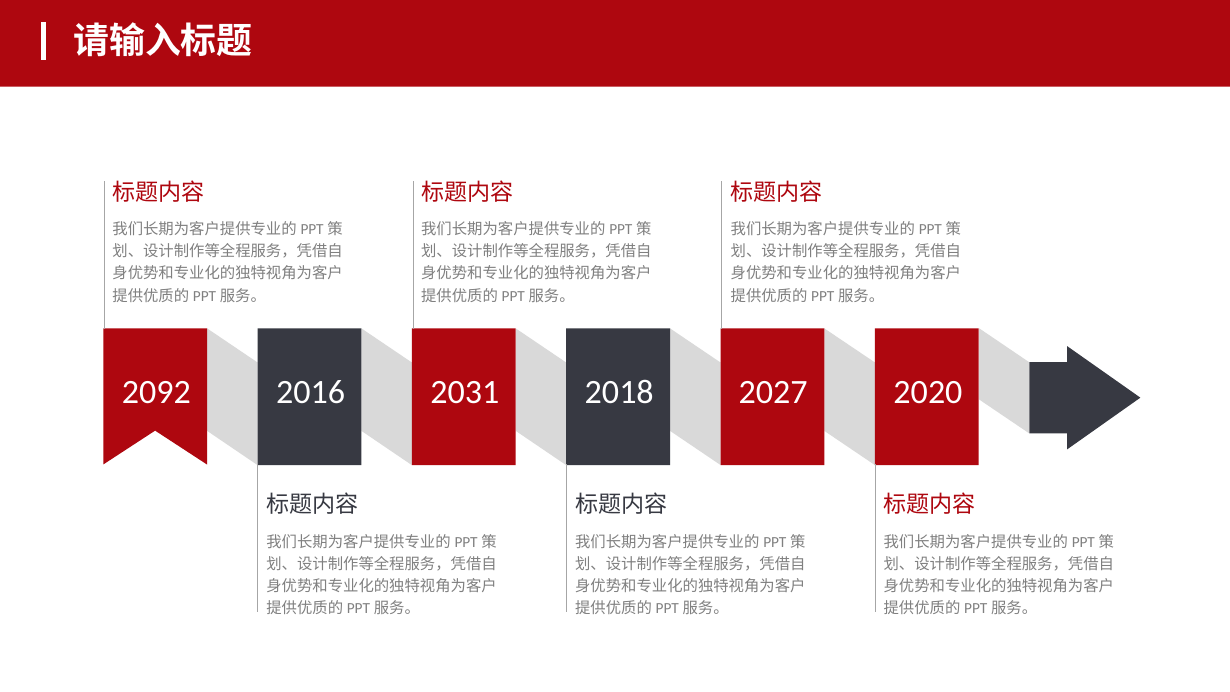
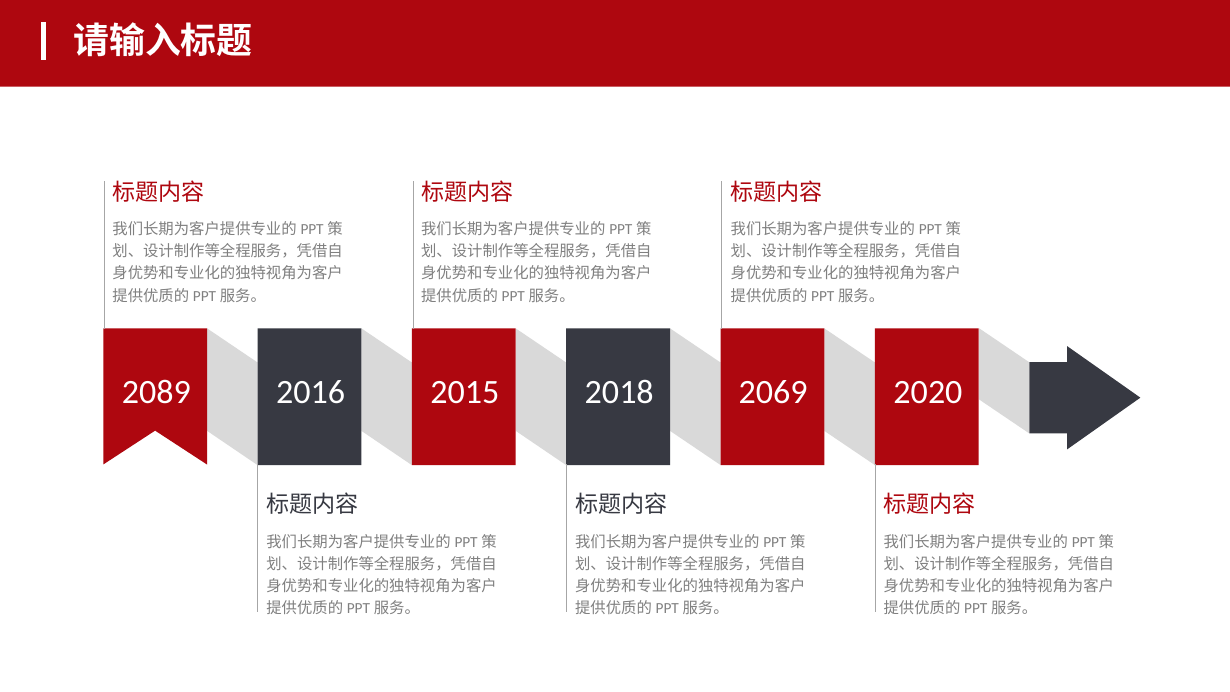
2092: 2092 -> 2089
2031: 2031 -> 2015
2027: 2027 -> 2069
